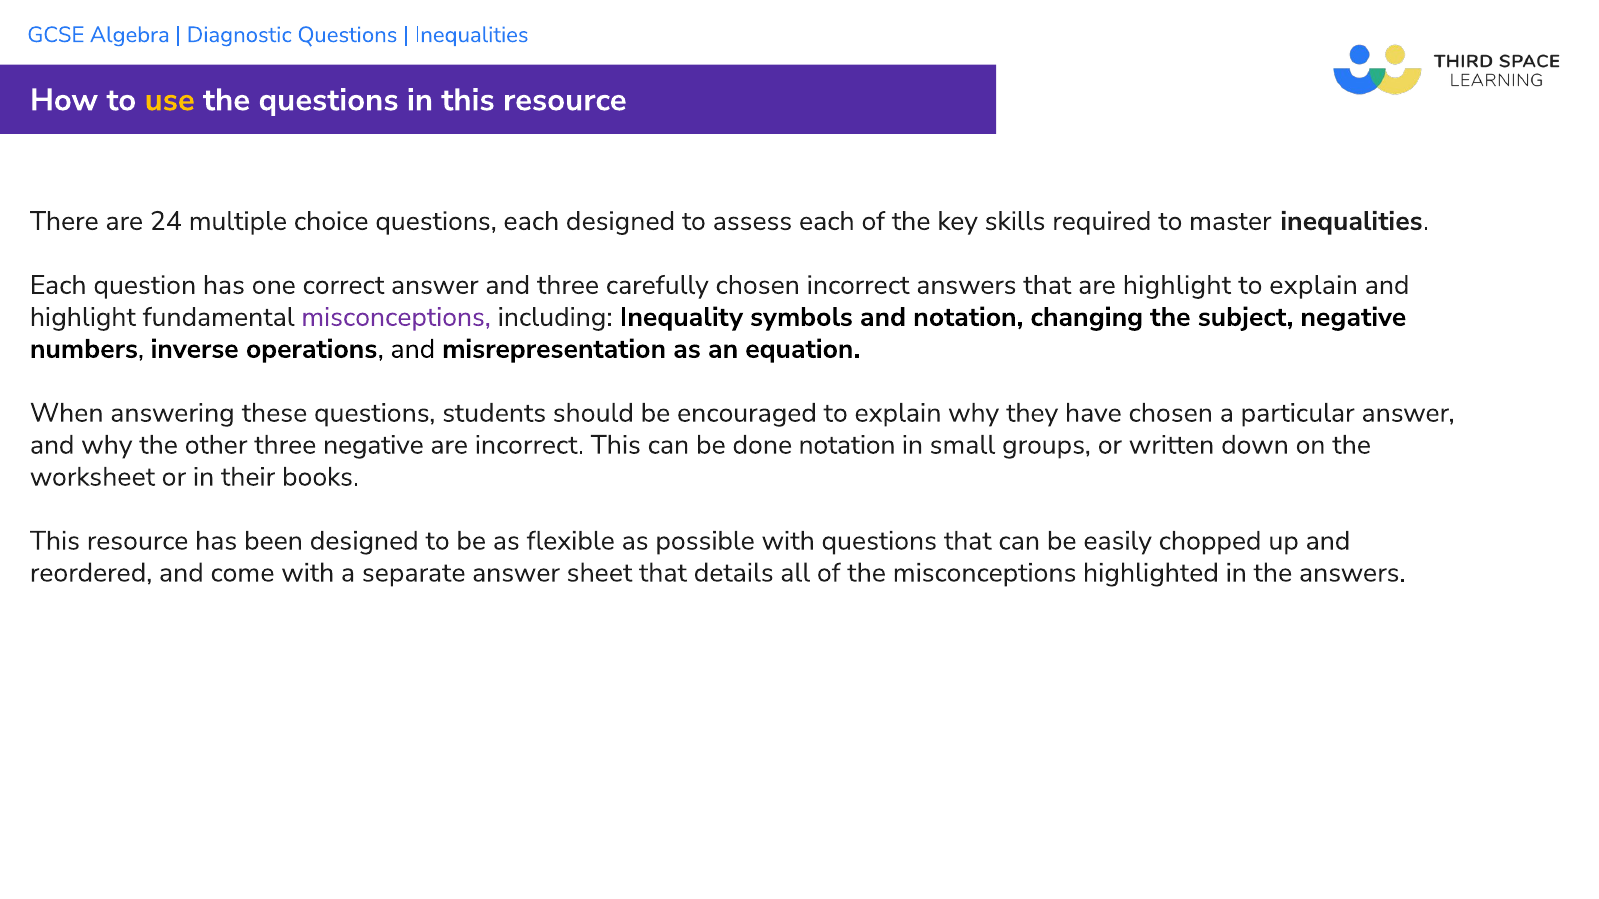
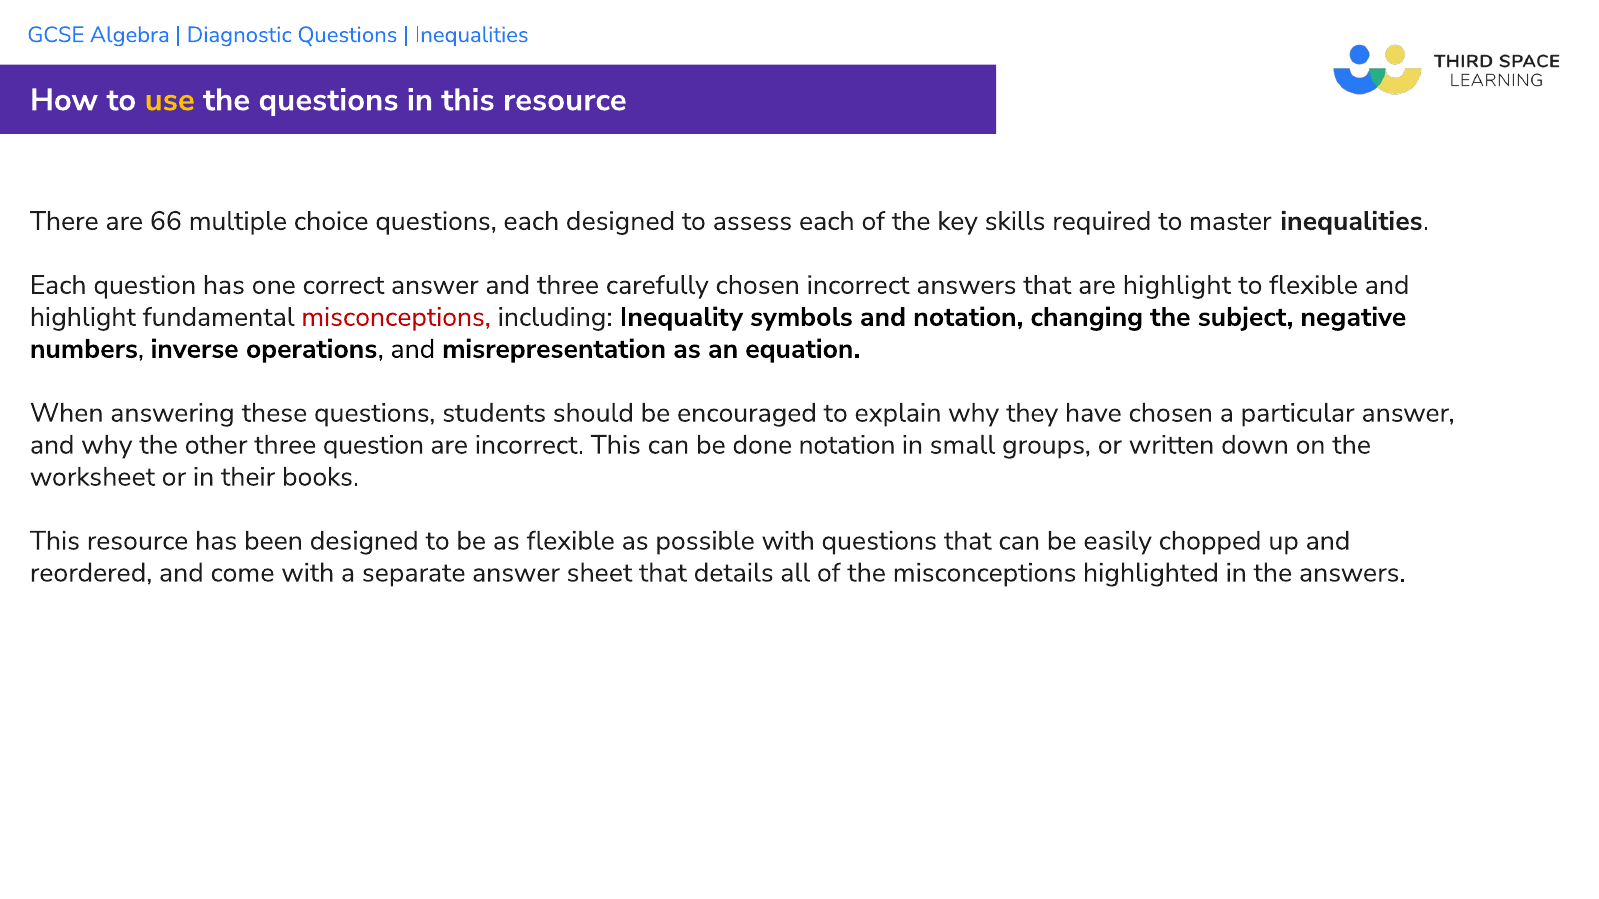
24: 24 -> 66
explain at (1313, 285): explain -> flexible
misconceptions at (396, 317) colour: purple -> red
three negative: negative -> question
